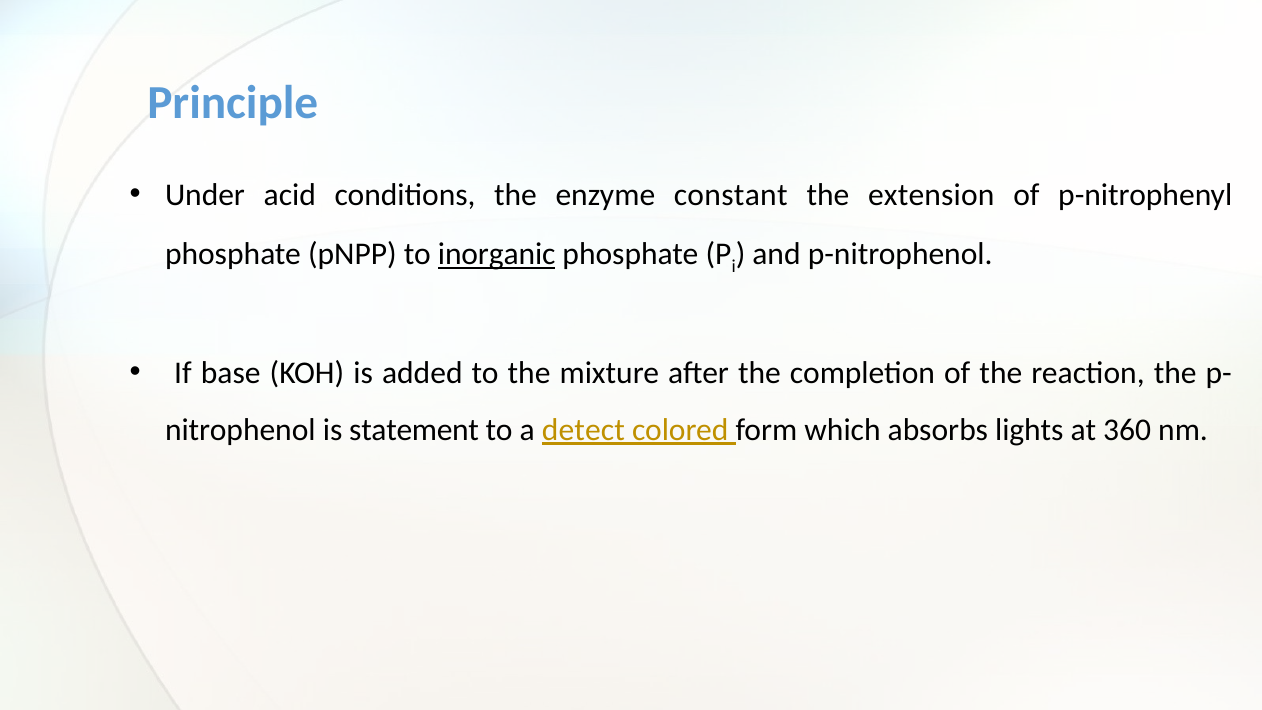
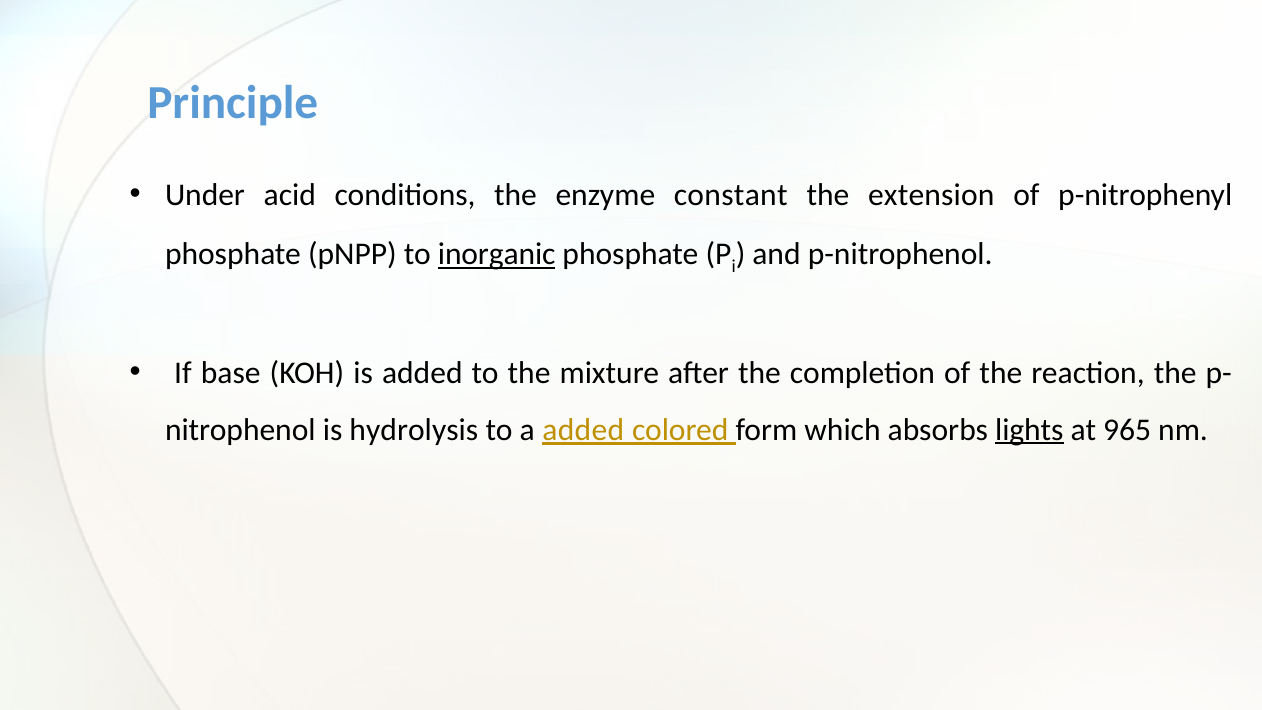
statement: statement -> hydrolysis
a detect: detect -> added
lights underline: none -> present
360: 360 -> 965
